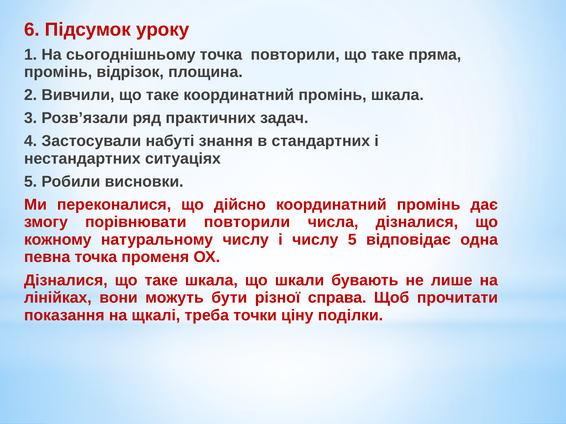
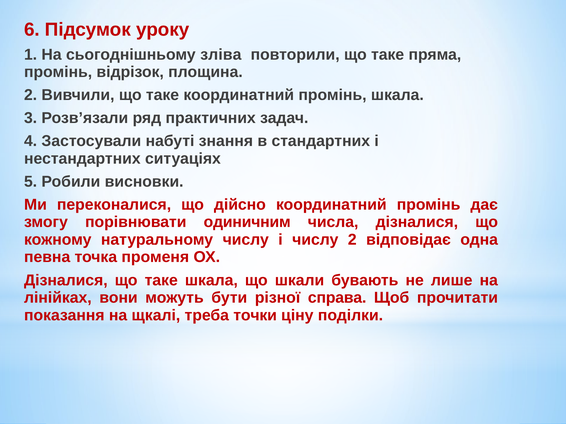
сьогоднішньому точка: точка -> зліва
порівнювати повторили: повторили -> одиничним
числу 5: 5 -> 2
